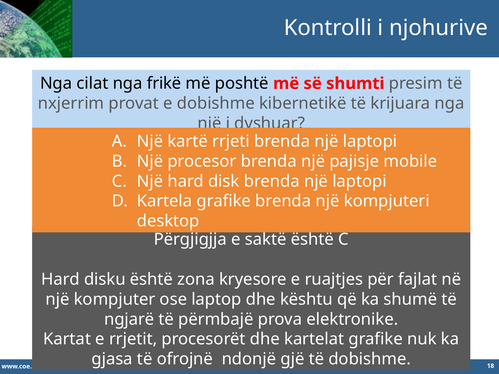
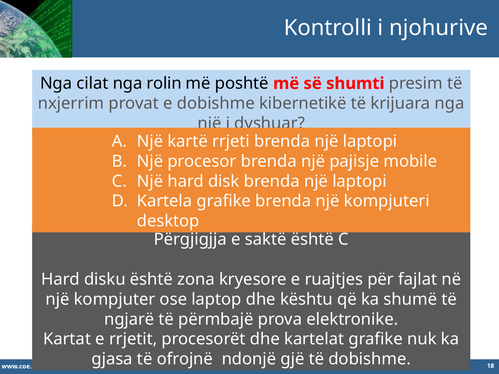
frikë: frikë -> rolin
